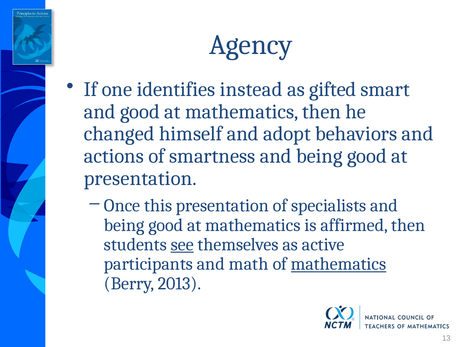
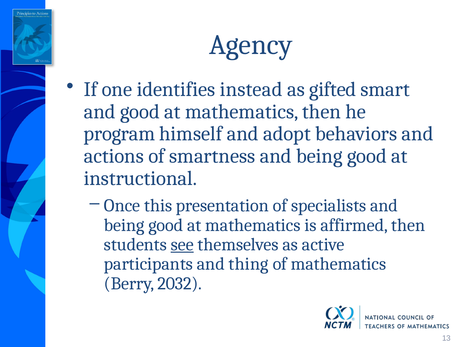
changed: changed -> program
presentation at (140, 178): presentation -> instructional
math: math -> thing
mathematics at (339, 264) underline: present -> none
2013: 2013 -> 2032
